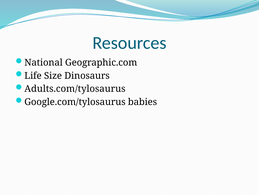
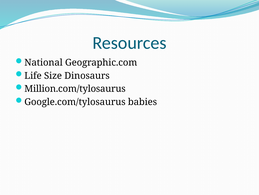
Adults.com/tylosaurus: Adults.com/tylosaurus -> Million.com/tylosaurus
